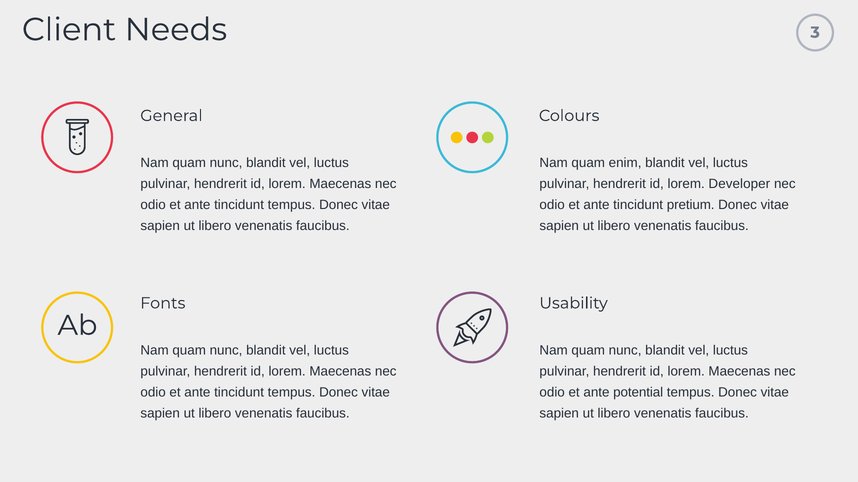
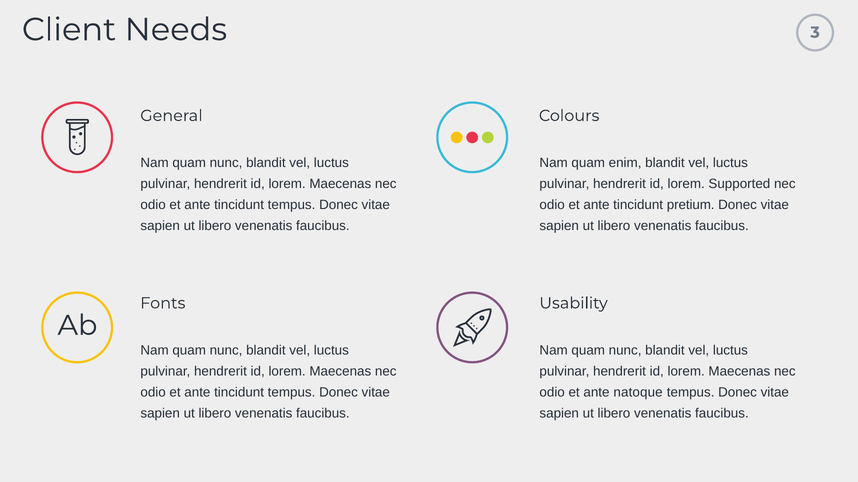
Developer: Developer -> Supported
potential: potential -> natoque
